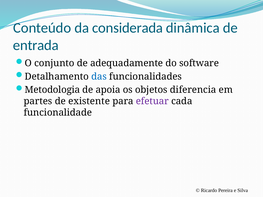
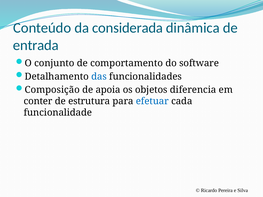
adequadamente: adequadamente -> comportamento
Metodologia: Metodologia -> Composição
partes: partes -> conter
existente: existente -> estrutura
efetuar colour: purple -> blue
